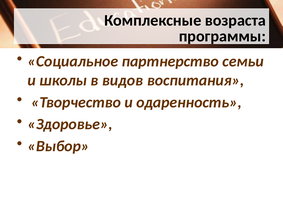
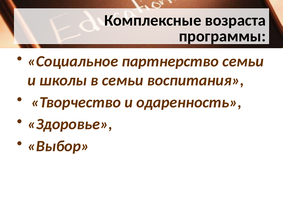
в видов: видов -> семьи
